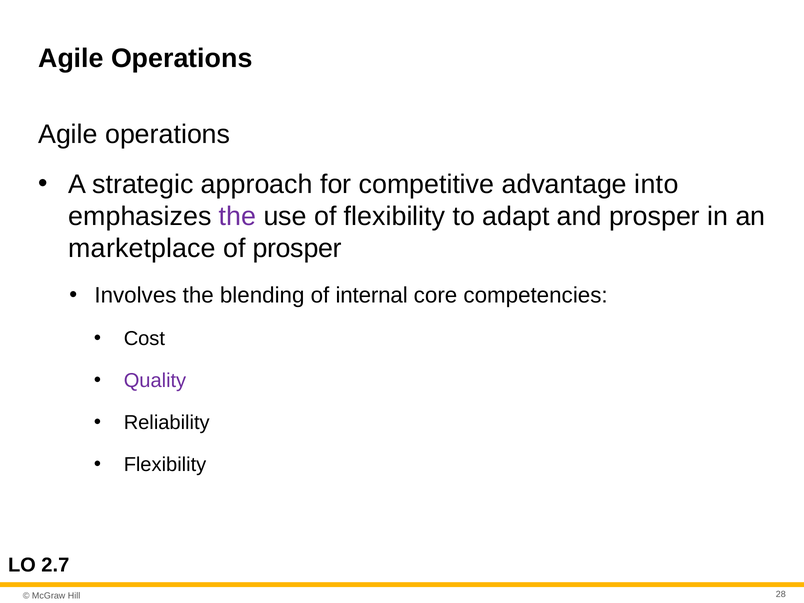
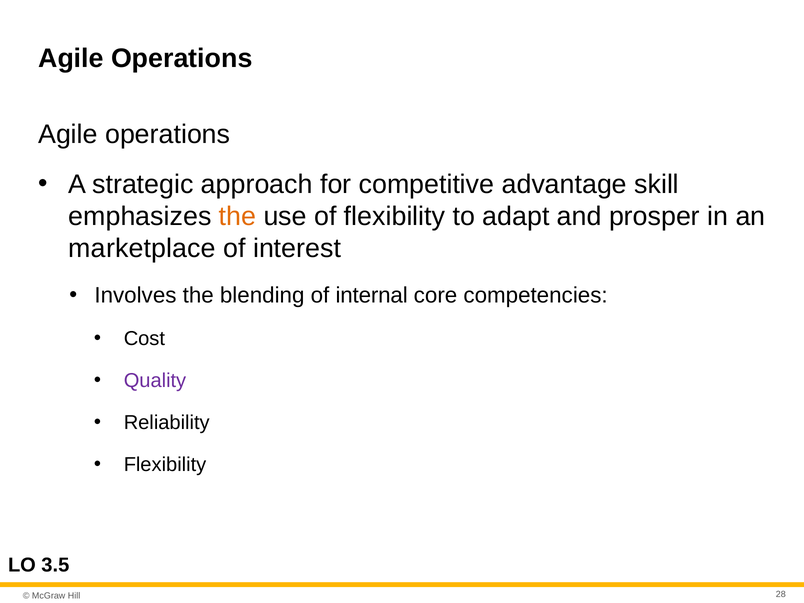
into: into -> skill
the at (237, 216) colour: purple -> orange
of prosper: prosper -> interest
2.7: 2.7 -> 3.5
